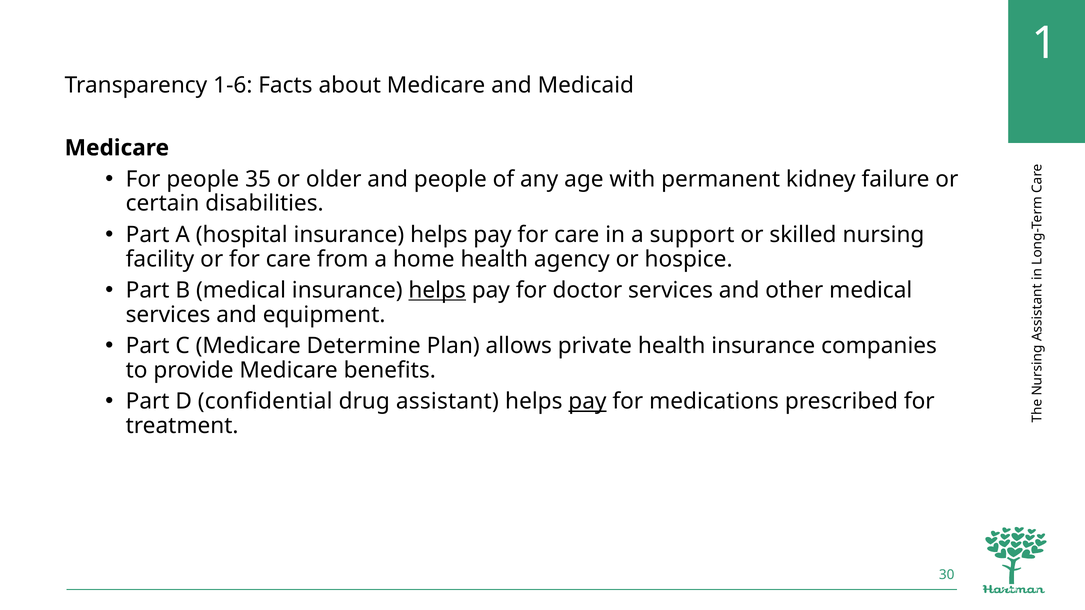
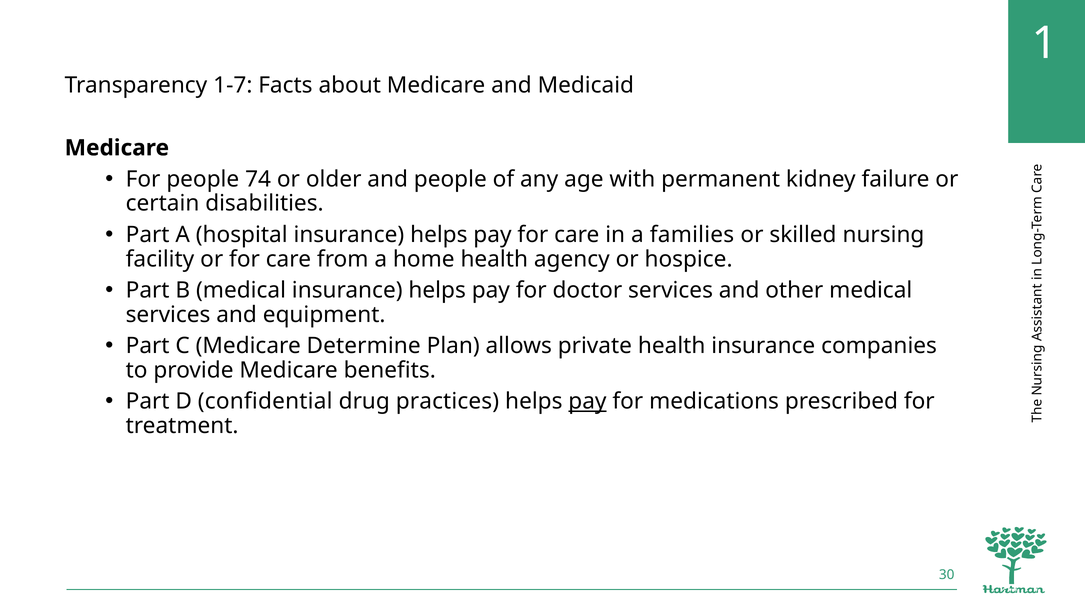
1-6: 1-6 -> 1-7
35: 35 -> 74
support: support -> families
helps at (437, 290) underline: present -> none
assistant: assistant -> practices
